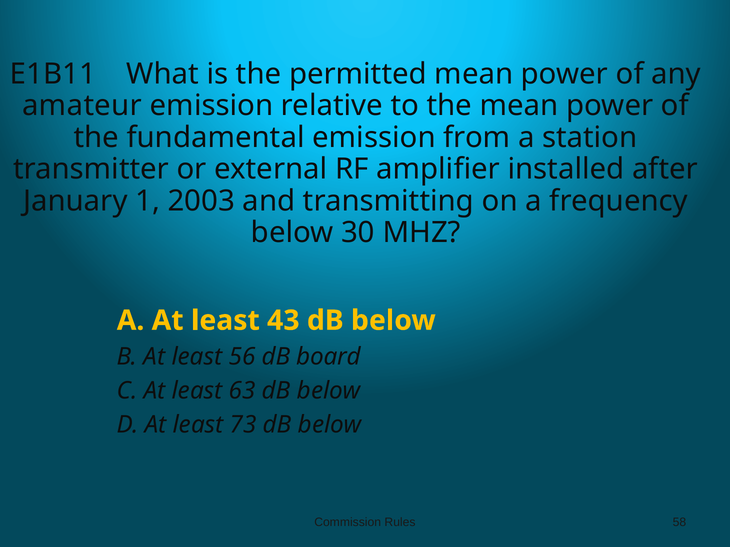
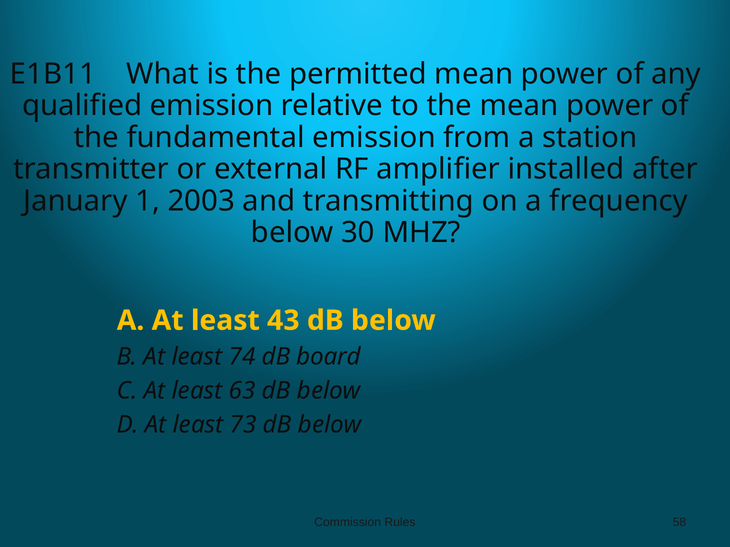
amateur: amateur -> qualified
56: 56 -> 74
